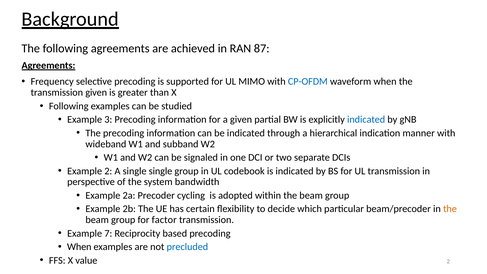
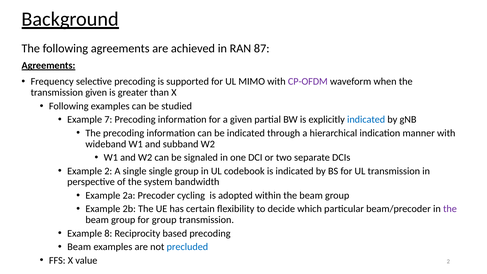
CP-OFDM colour: blue -> purple
3: 3 -> 7
the at (450, 209) colour: orange -> purple
for factor: factor -> group
7: 7 -> 8
When at (79, 247): When -> Beam
